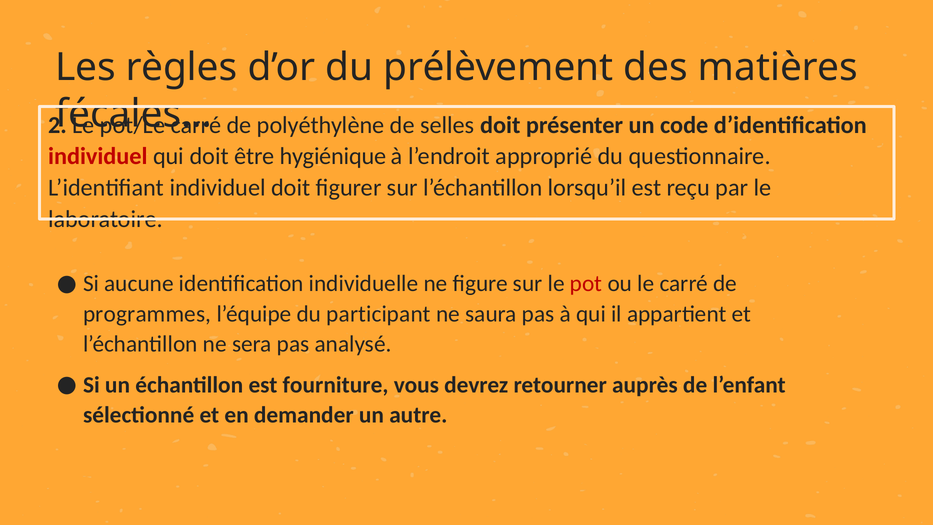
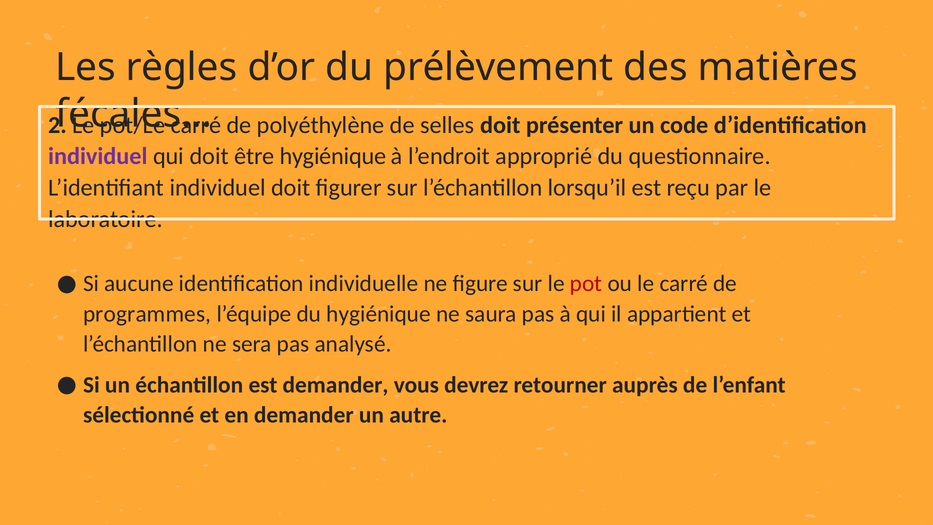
individuel at (98, 156) colour: red -> purple
du participant: participant -> hygiénique
est fourniture: fourniture -> demander
